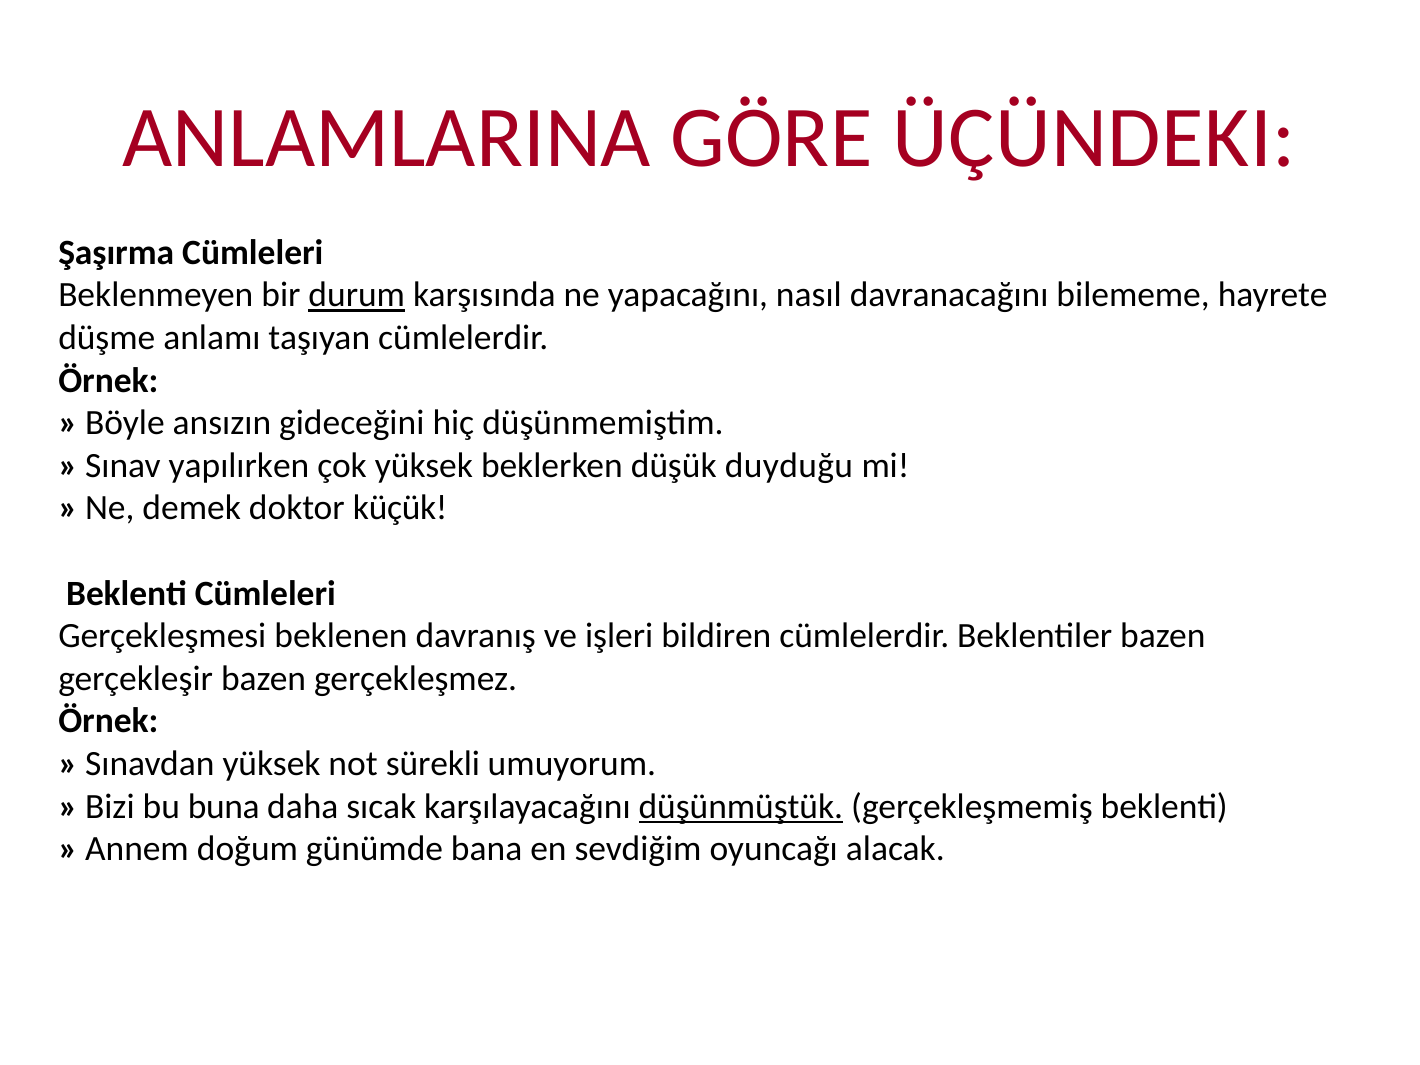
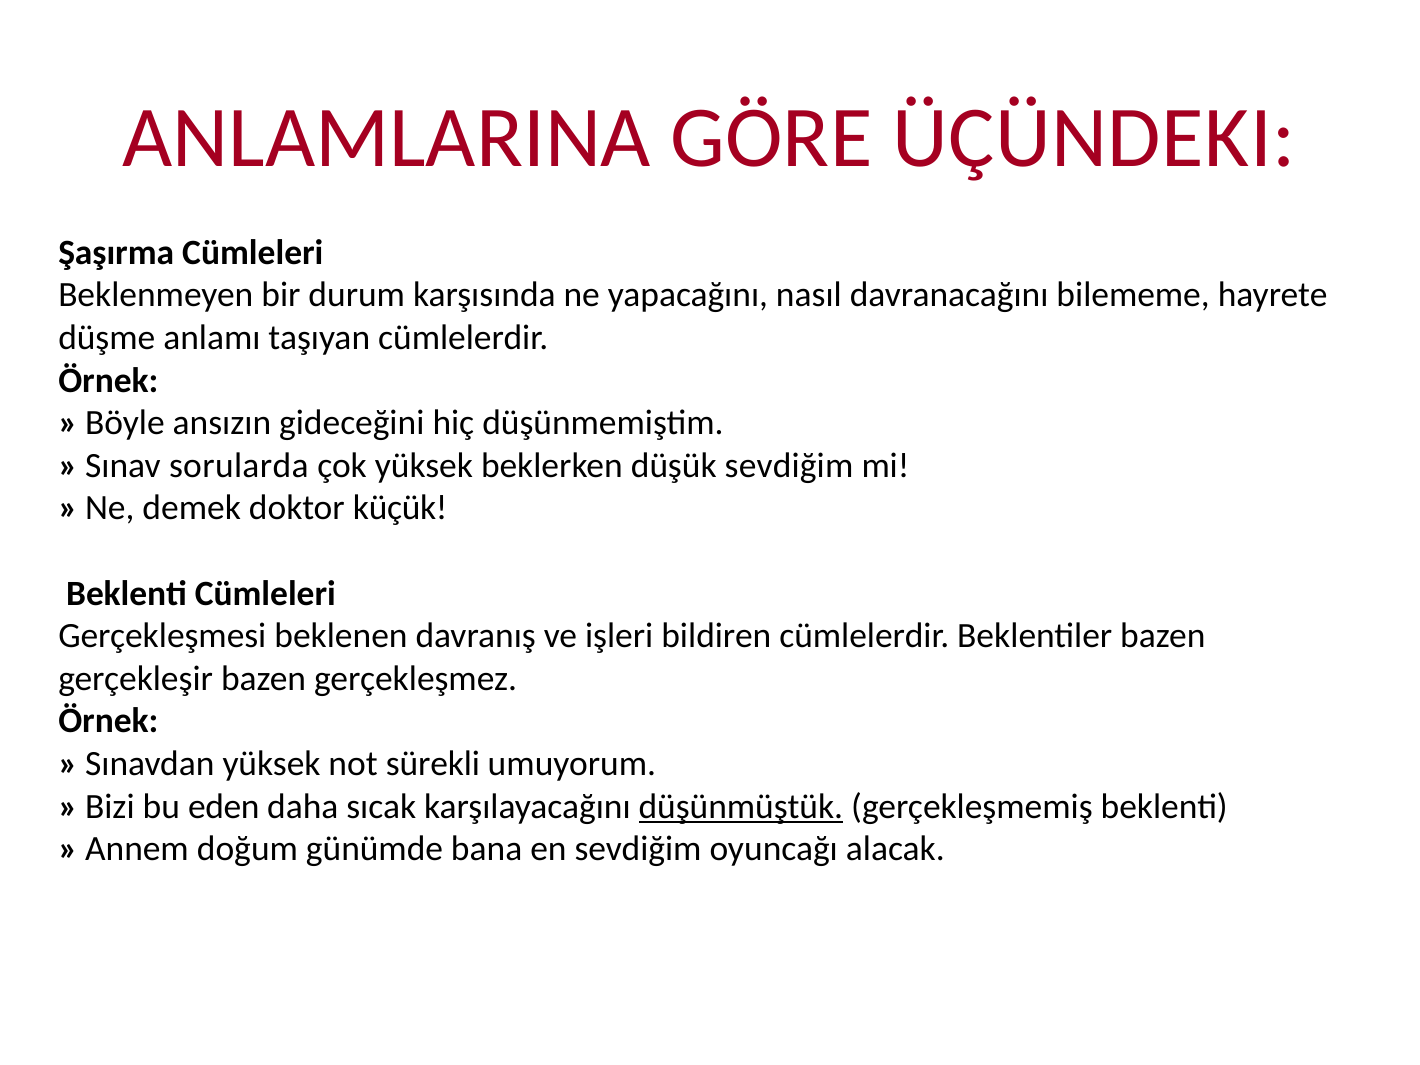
durum underline: present -> none
yapılırken: yapılırken -> sorularda
düşük duyduğu: duyduğu -> sevdiğim
buna: buna -> eden
